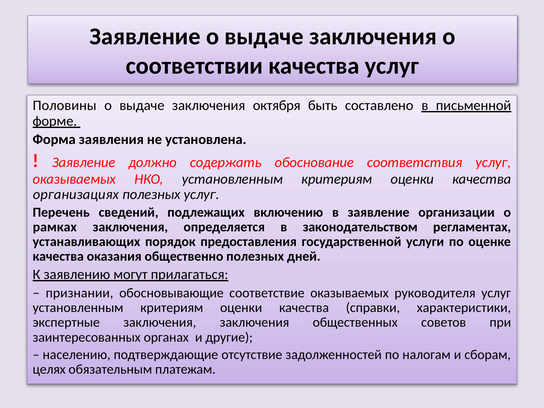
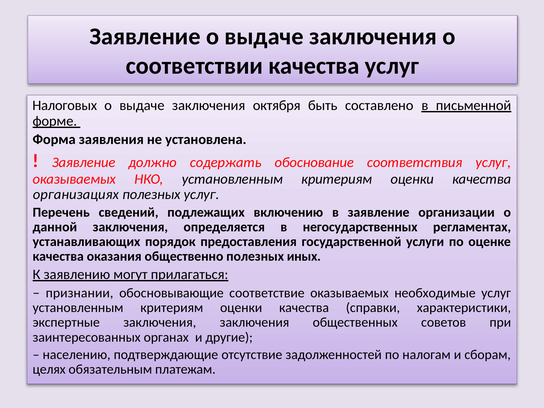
Половины: Половины -> Налоговых
рамках: рамках -> данной
законодательством: законодательством -> негосударственных
дней: дней -> иных
руководителя: руководителя -> необходимые
